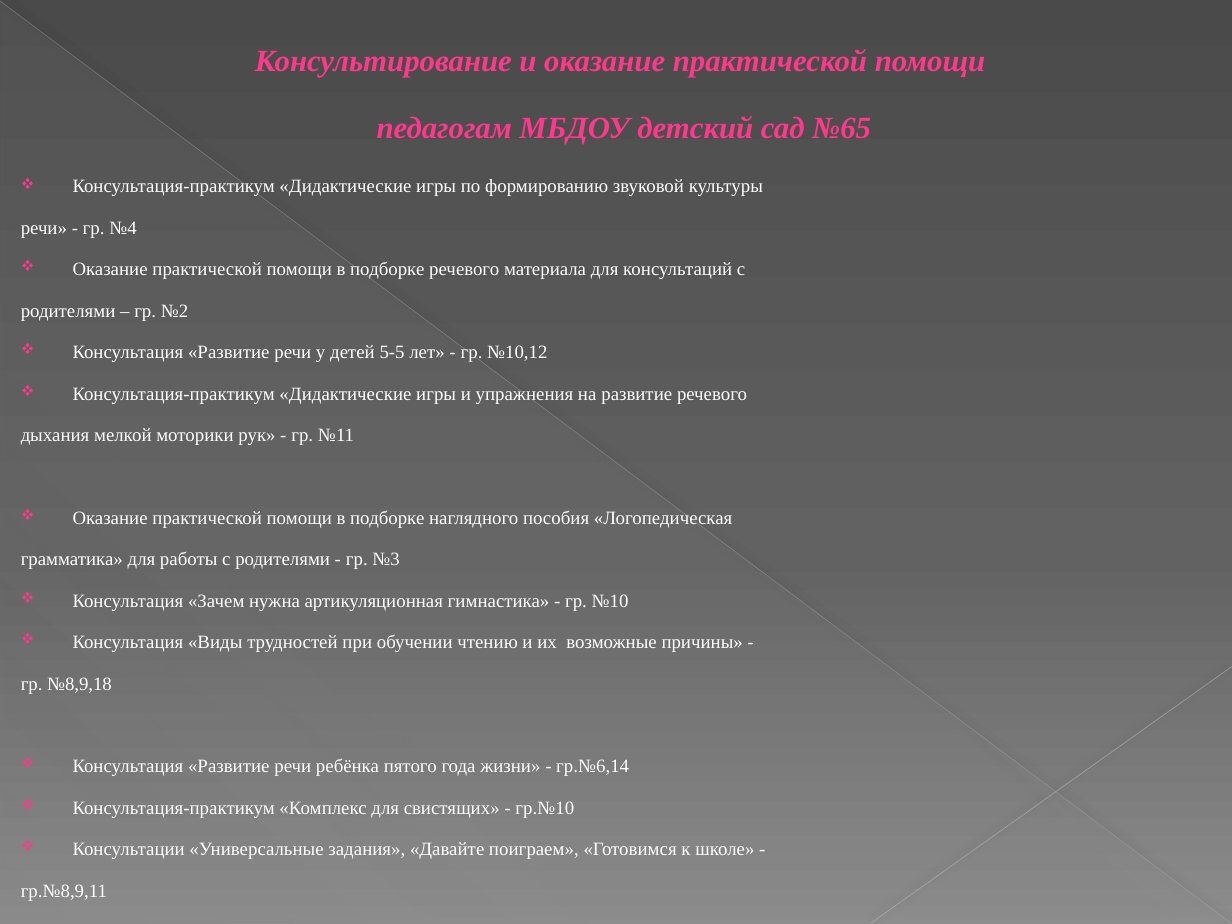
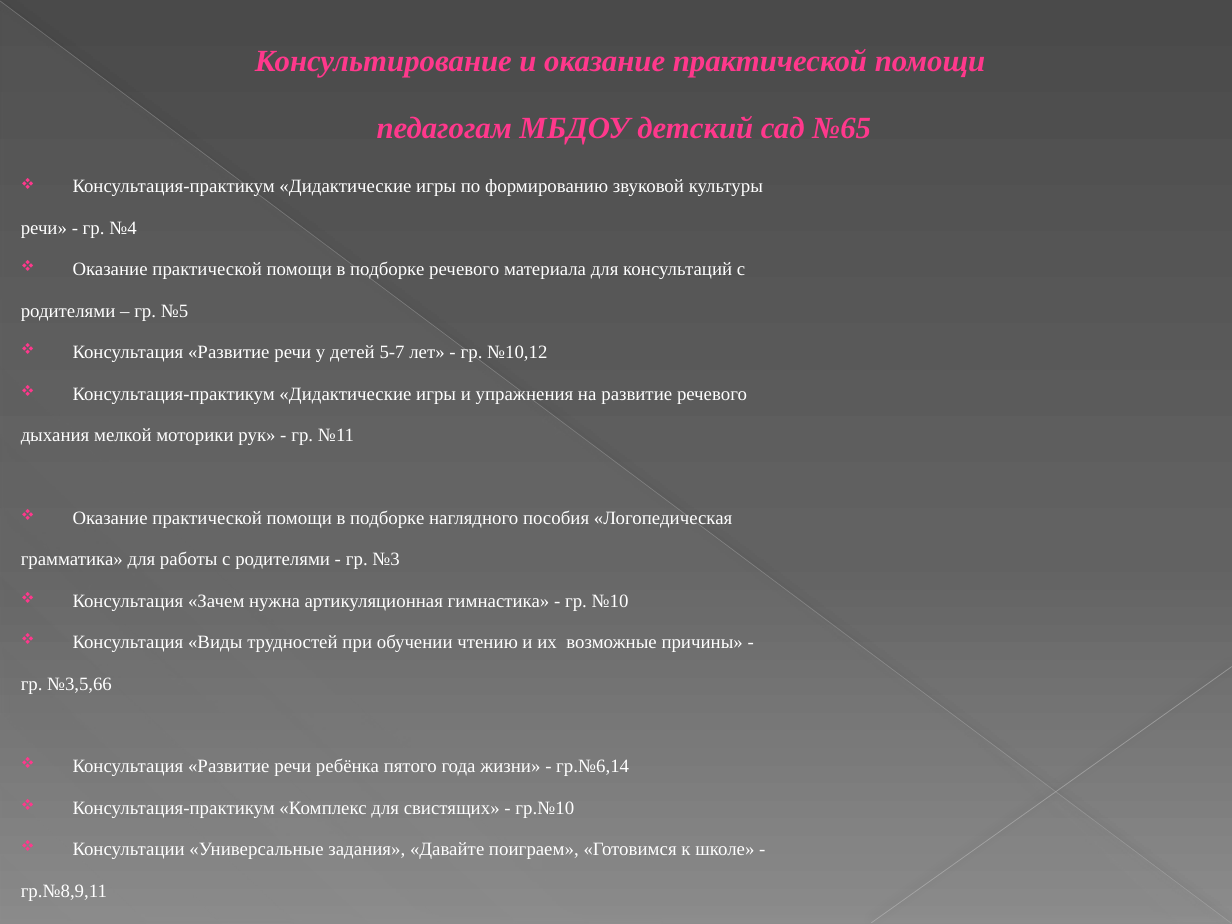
№2: №2 -> №5
5-5: 5-5 -> 5-7
№8,9,18: №8,9,18 -> №3,5,66
